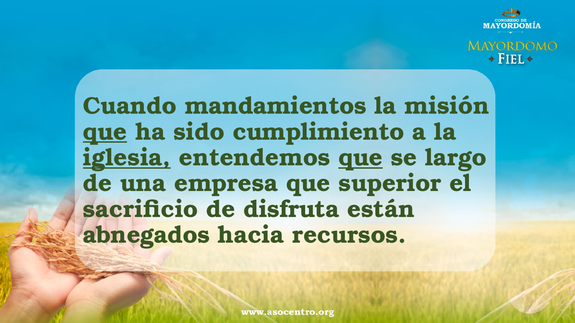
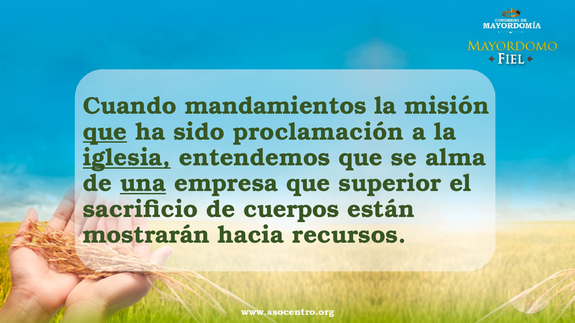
cumplimiento: cumplimiento -> proclamación
que at (361, 158) underline: present -> none
largo: largo -> alma
una underline: none -> present
disfruta: disfruta -> cuerpos
abnegados: abnegados -> mostrarán
